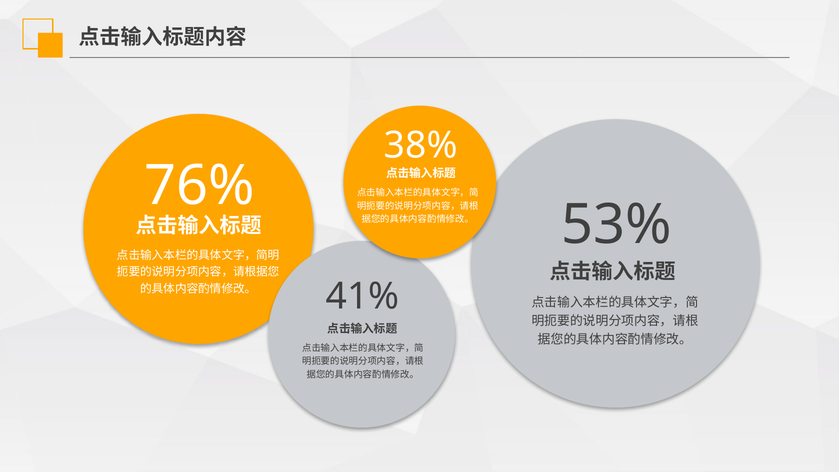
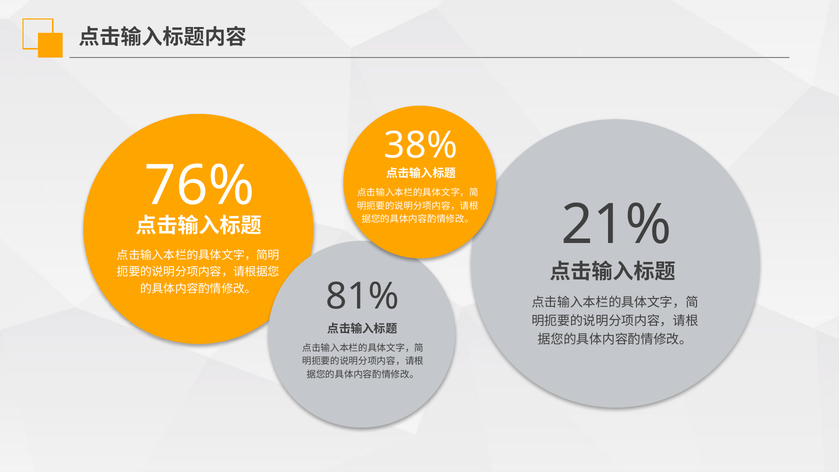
53%: 53% -> 21%
41%: 41% -> 81%
